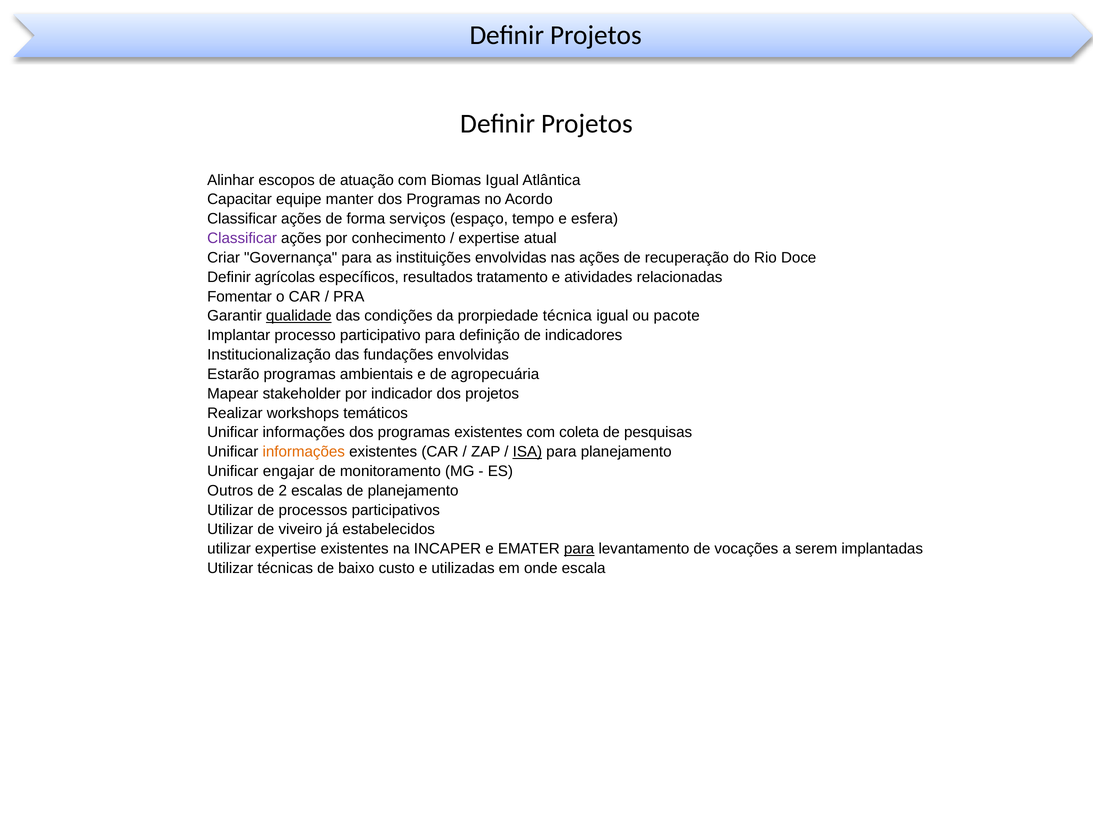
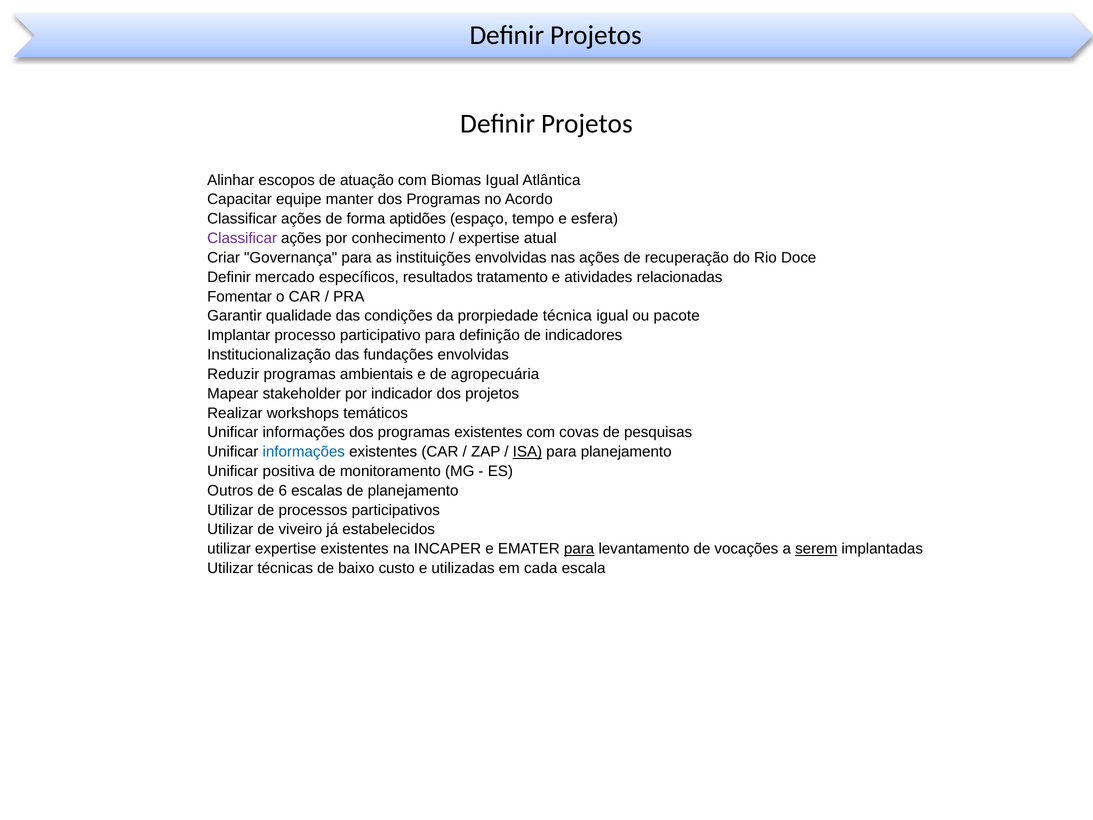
serviços: serviços -> aptidões
agrícolas: agrícolas -> mercado
qualidade underline: present -> none
Estarão: Estarão -> Reduzir
coleta: coleta -> covas
informações at (304, 452) colour: orange -> blue
engajar: engajar -> positiva
2: 2 -> 6
serem underline: none -> present
onde: onde -> cada
